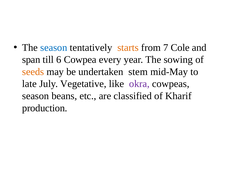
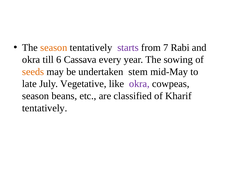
season at (54, 48) colour: blue -> orange
starts colour: orange -> purple
Cole: Cole -> Rabi
span at (31, 60): span -> okra
Cowpea: Cowpea -> Cassava
production at (45, 108): production -> tentatively
